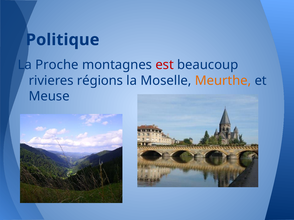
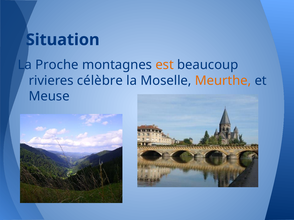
Politique: Politique -> Situation
est colour: red -> orange
régions: régions -> célèbre
